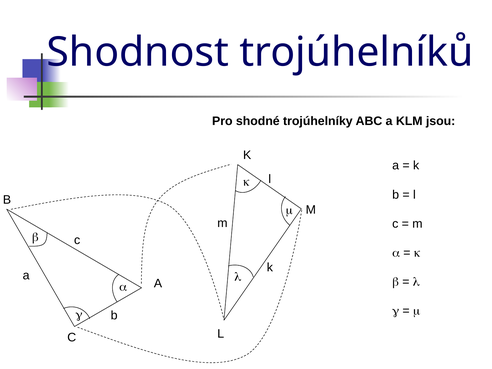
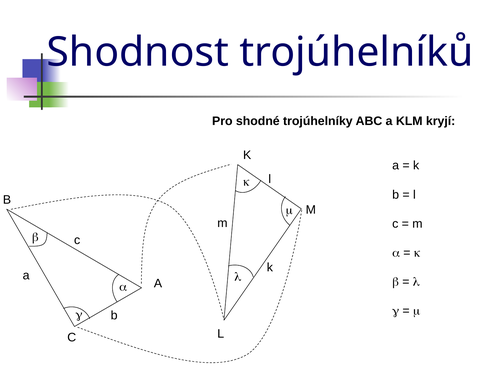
jsou: jsou -> kryjí
